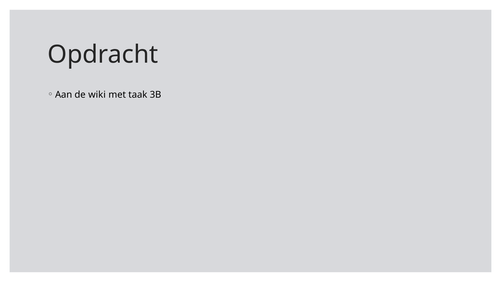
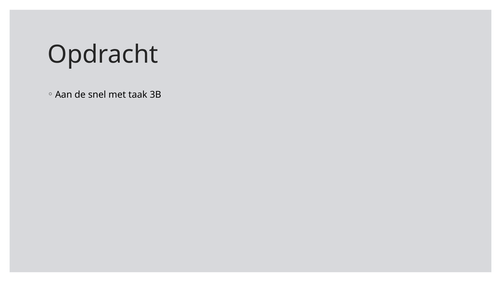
wiki: wiki -> snel
